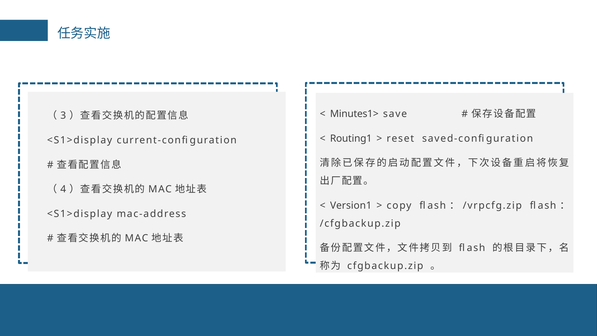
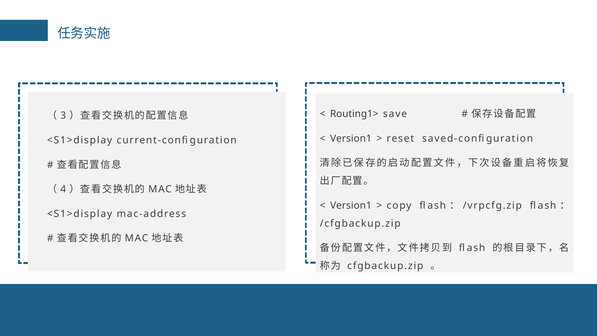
Minutes1>: Minutes1> -> Routing1>
Routing1 at (351, 138): Routing1 -> Version1
